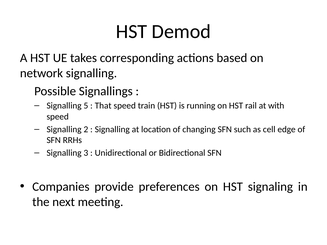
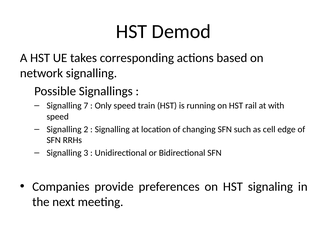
5: 5 -> 7
That: That -> Only
